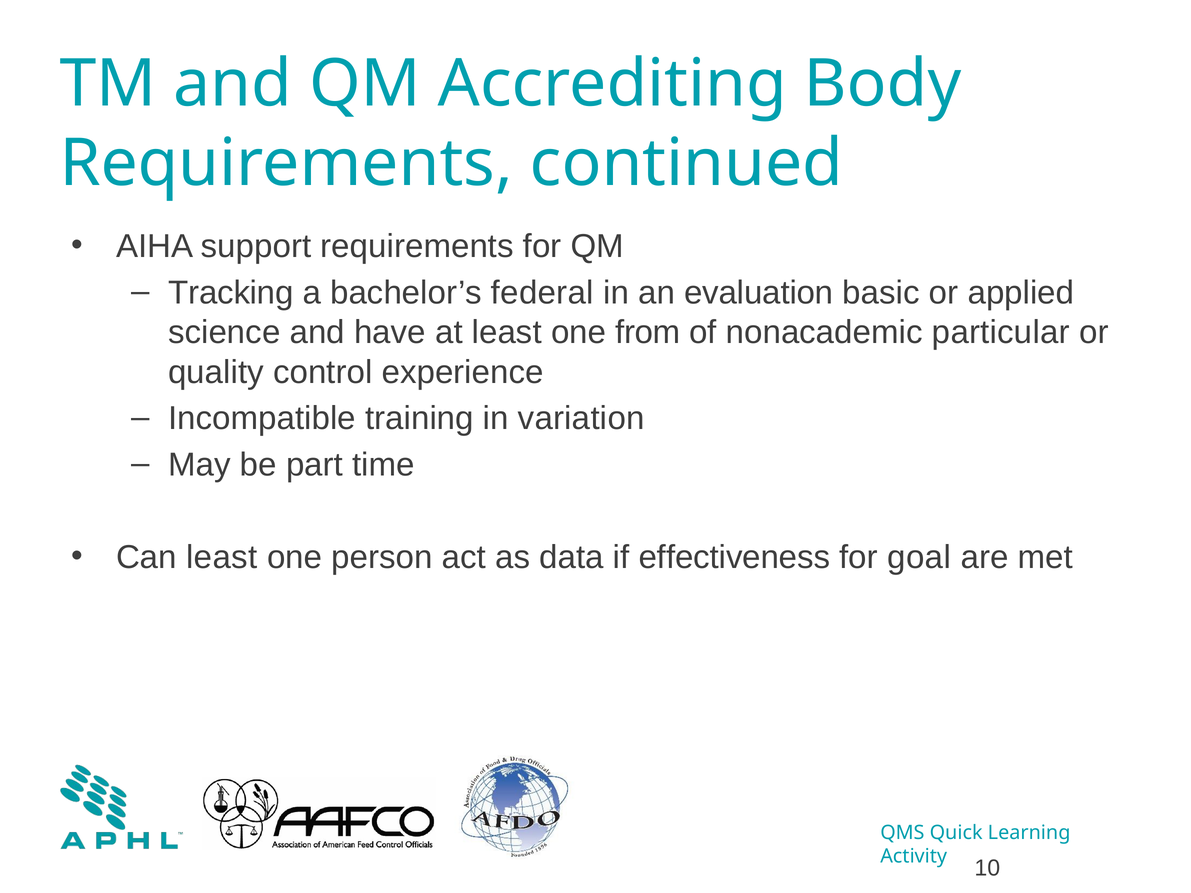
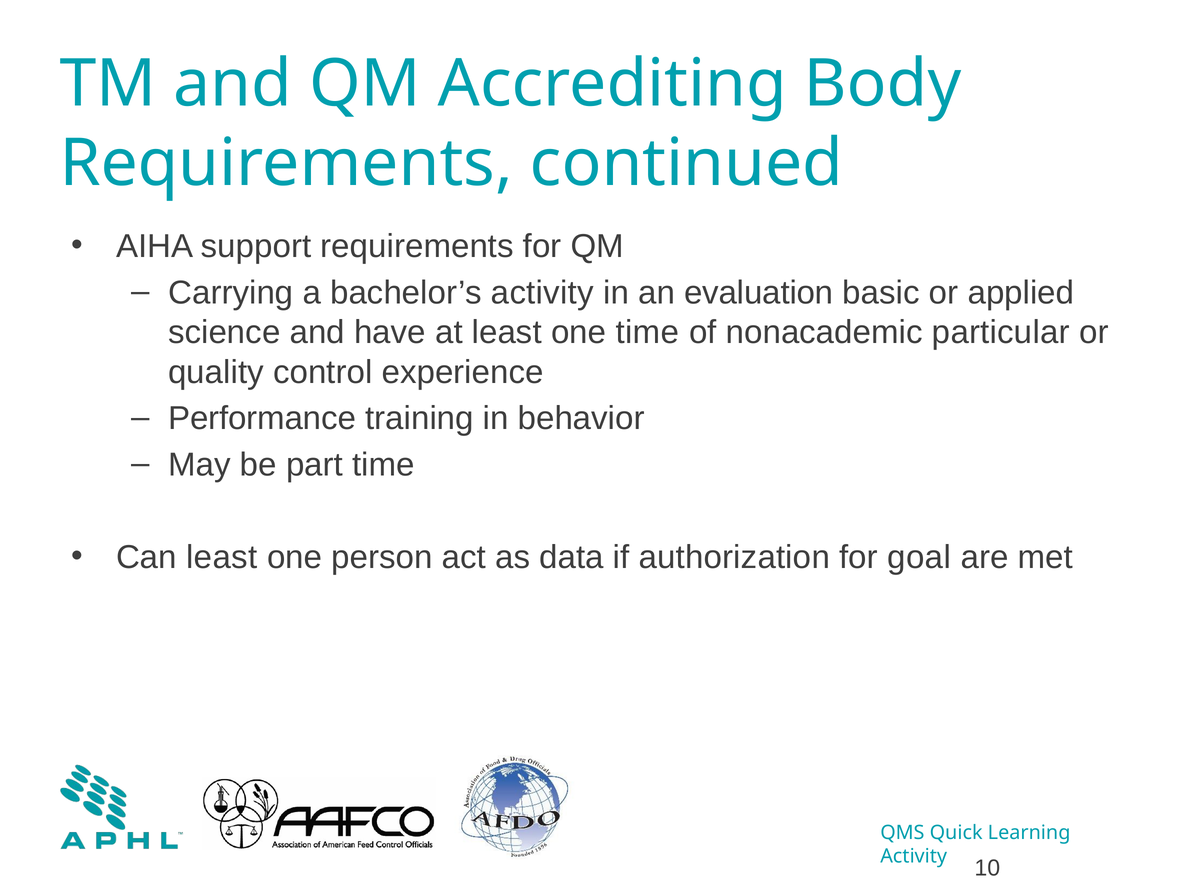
Tracking: Tracking -> Carrying
bachelor’s federal: federal -> activity
one from: from -> time
Incompatible: Incompatible -> Performance
variation: variation -> behavior
effectiveness: effectiveness -> authorization
